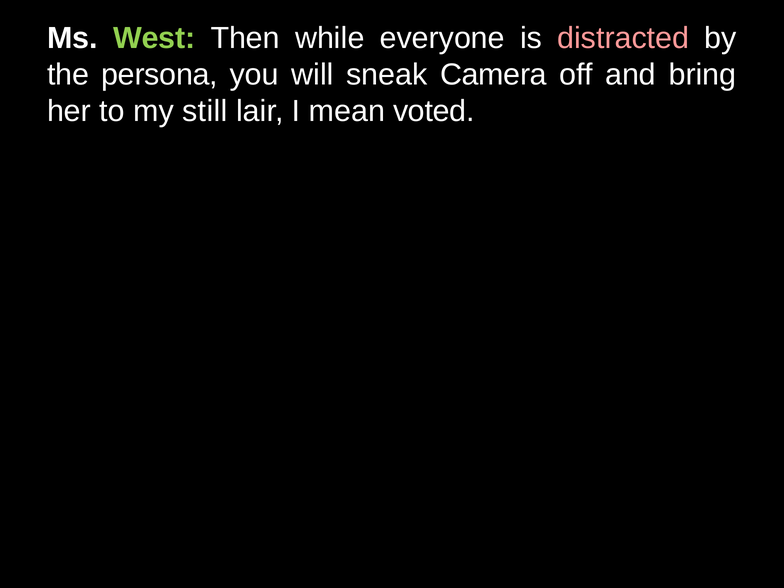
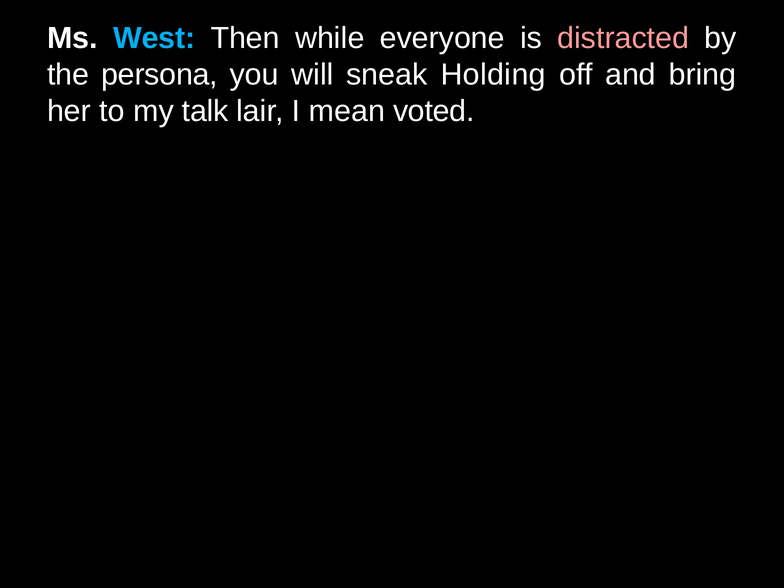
West colour: light green -> light blue
Camera: Camera -> Holding
still: still -> talk
